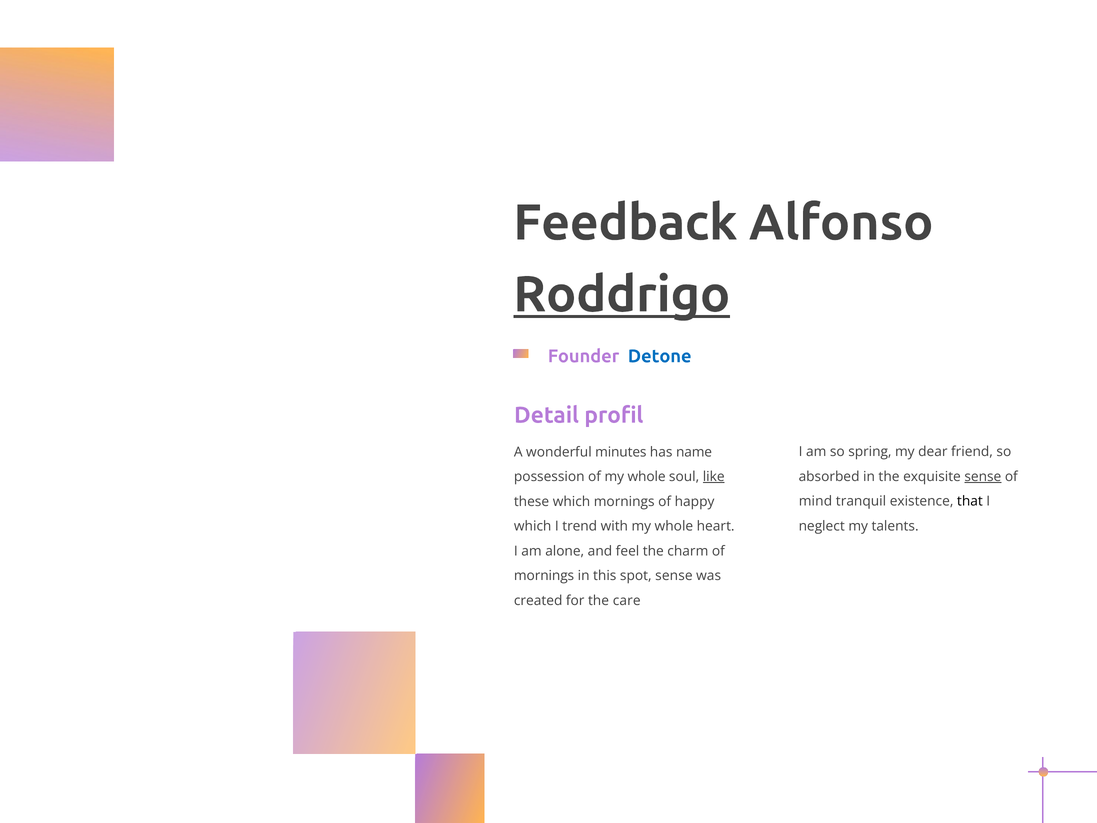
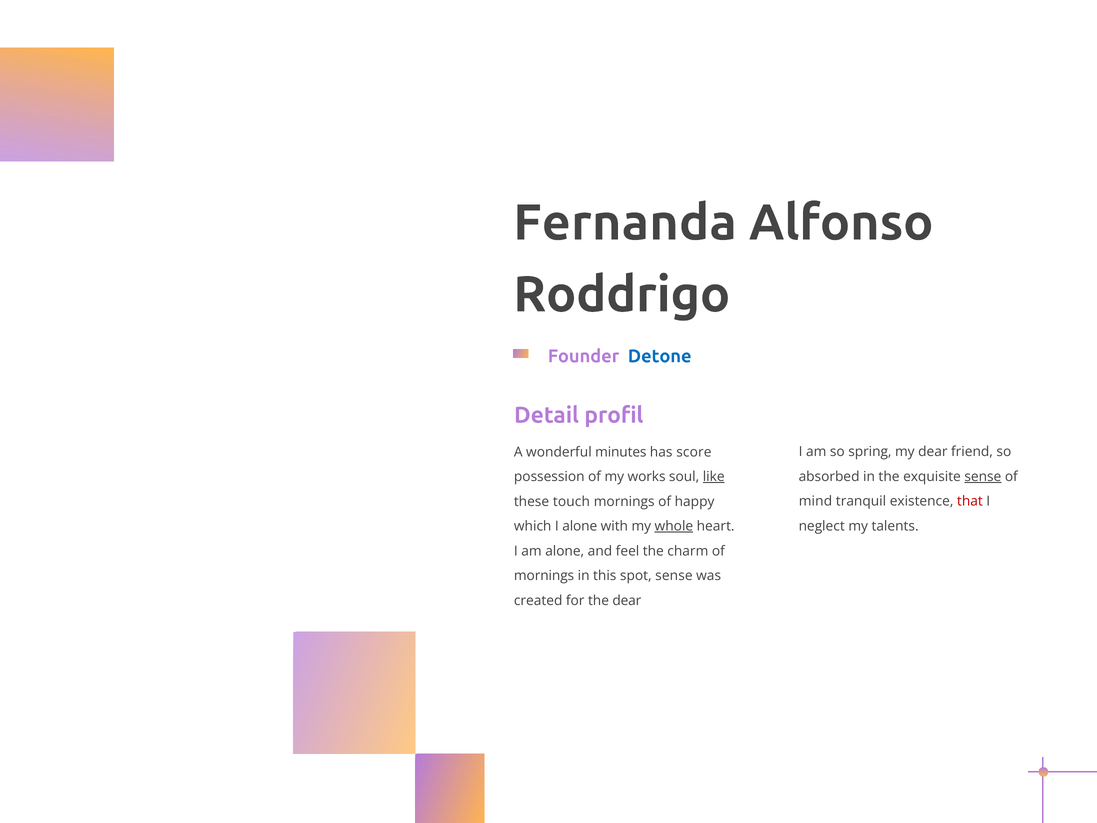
Feedback: Feedback -> Fernanda
Roddrigo underline: present -> none
name: name -> score
of my whole: whole -> works
that colour: black -> red
these which: which -> touch
I trend: trend -> alone
whole at (674, 526) underline: none -> present
the care: care -> dear
